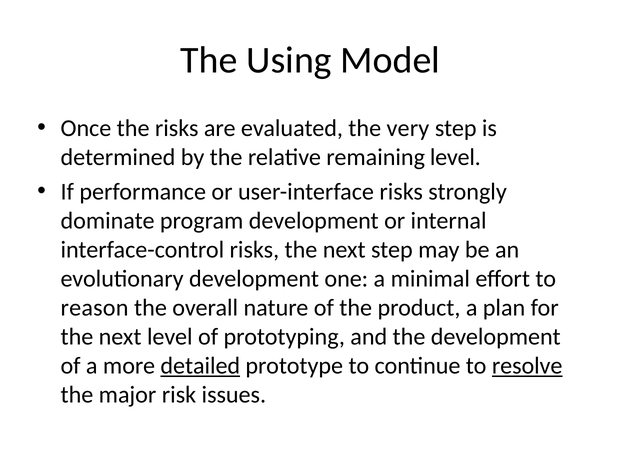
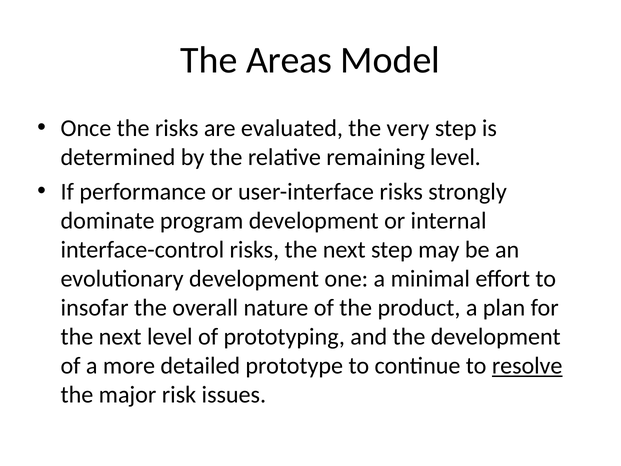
Using: Using -> Areas
reason: reason -> insofar
detailed underline: present -> none
